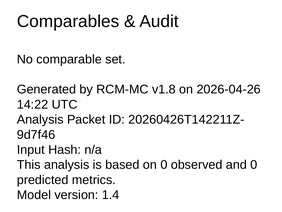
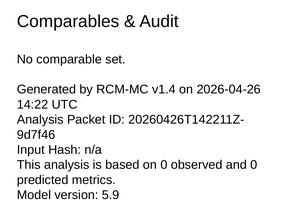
v1.8: v1.8 -> v1.4
1.4: 1.4 -> 5.9
